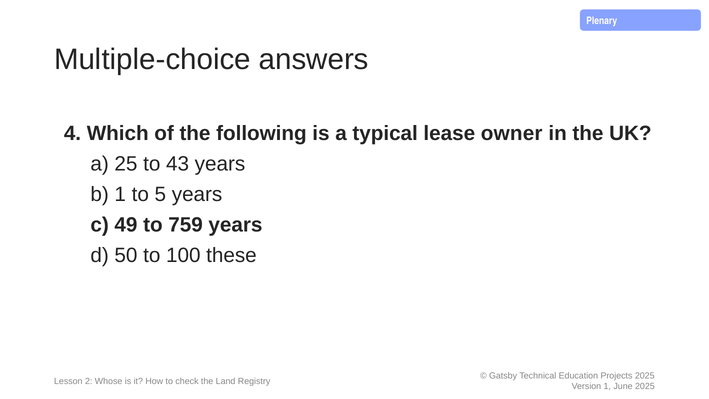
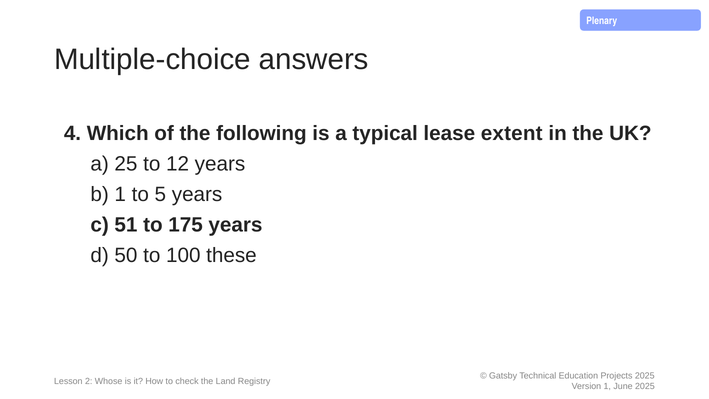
owner: owner -> extent
43: 43 -> 12
49: 49 -> 51
759: 759 -> 175
